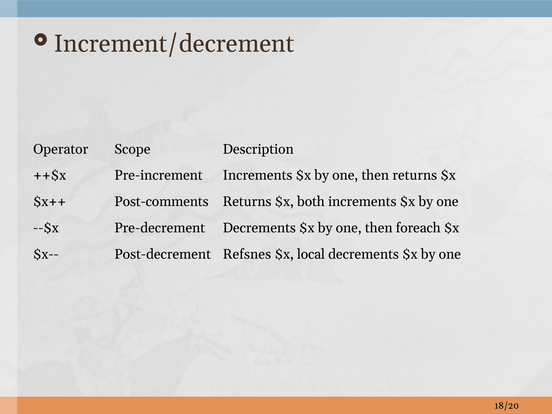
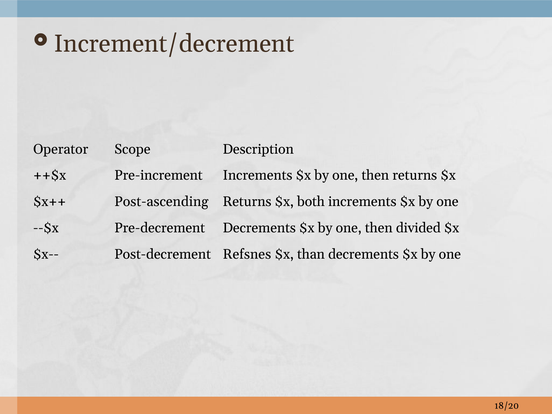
Post-comments: Post-comments -> Post-ascending
foreach: foreach -> divided
local: local -> than
